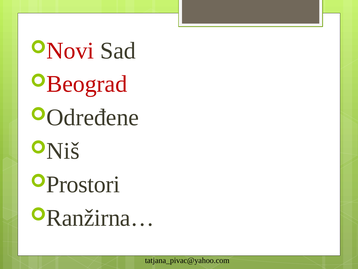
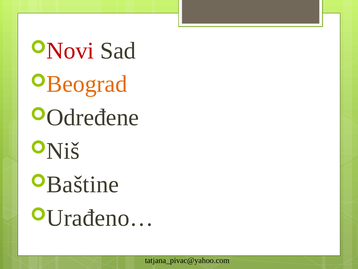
Beograd colour: red -> orange
Prostori: Prostori -> Baštine
Ranžirna…: Ranžirna… -> Urađeno…
